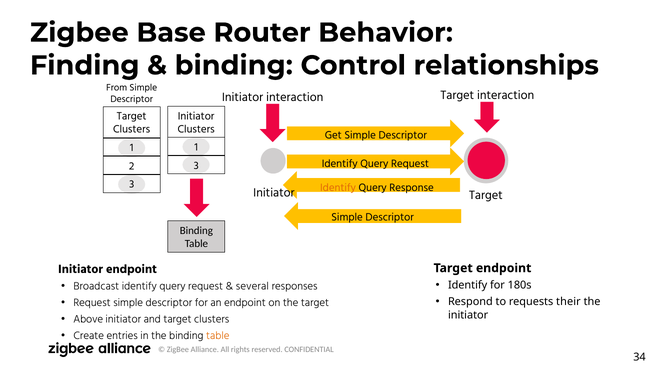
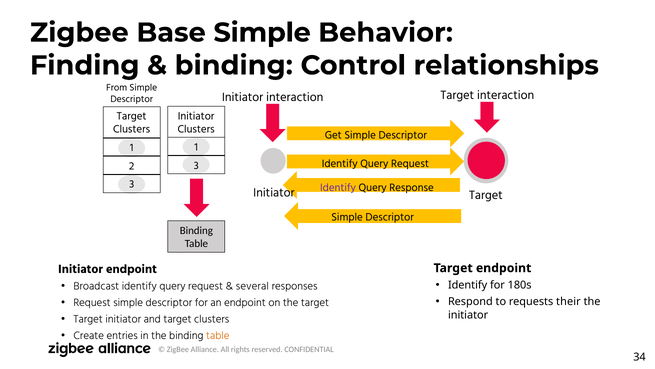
Base Router: Router -> Simple
Identify at (338, 187) colour: orange -> purple
Above at (88, 319): Above -> Target
